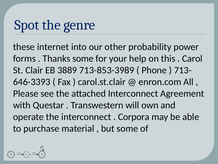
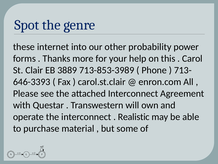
Thanks some: some -> more
Corpora: Corpora -> Realistic
